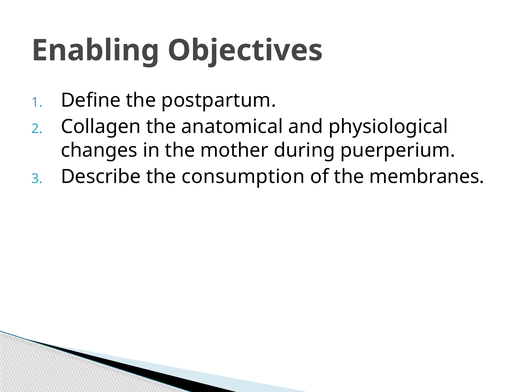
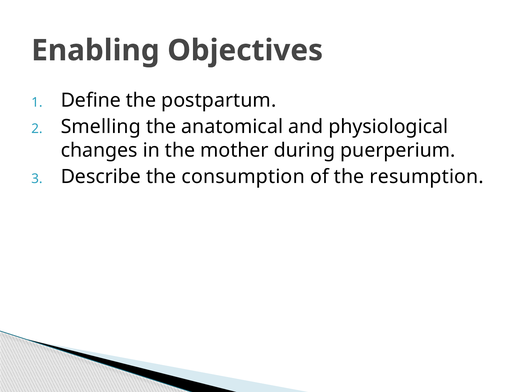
Collagen: Collagen -> Smelling
membranes: membranes -> resumption
